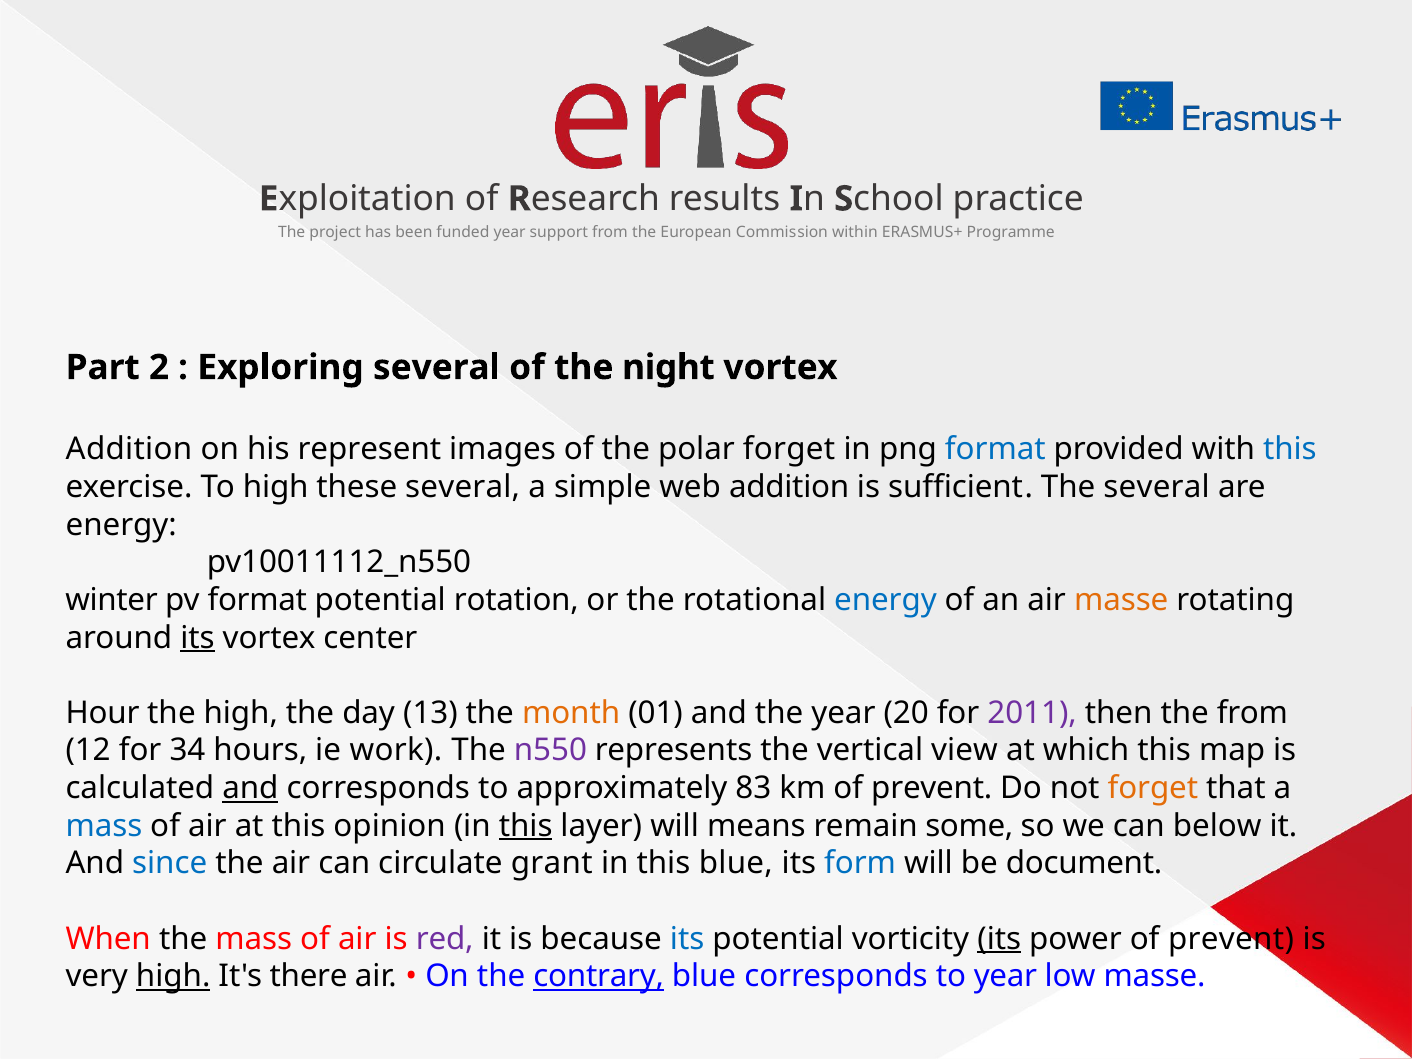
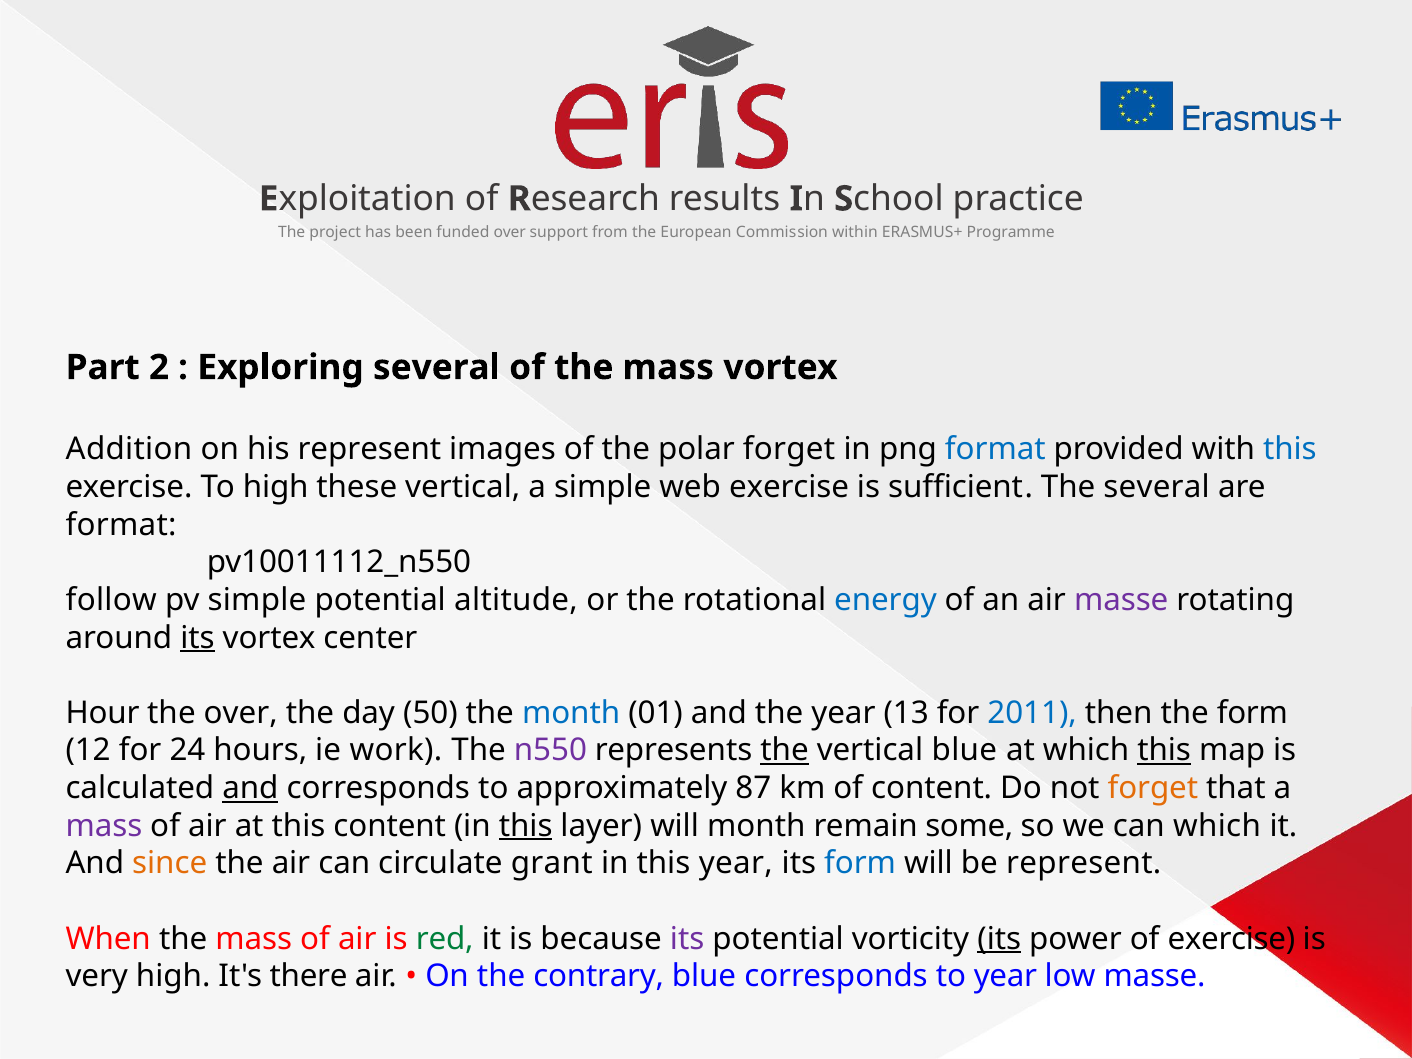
year at (510, 232): year -> over
of the night: night -> mass
these several: several -> vertical
web addition: addition -> exercise
energy at (121, 525): energy -> format
winter: winter -> follow
pv format: format -> simple
rotation: rotation -> altitude
masse at (1121, 600) colour: orange -> purple
the high: high -> over
13: 13 -> 50
month at (571, 713) colour: orange -> blue
20: 20 -> 13
2011 colour: purple -> blue
the from: from -> form
34: 34 -> 24
the at (785, 751) underline: none -> present
vertical view: view -> blue
this at (1164, 751) underline: none -> present
83: 83 -> 87
km of prevent: prevent -> content
mass at (104, 826) colour: blue -> purple
this opinion: opinion -> content
will means: means -> month
can below: below -> which
since colour: blue -> orange
this blue: blue -> year
be document: document -> represent
red colour: purple -> green
its at (687, 939) colour: blue -> purple
power of prevent: prevent -> exercise
high at (173, 976) underline: present -> none
contrary underline: present -> none
